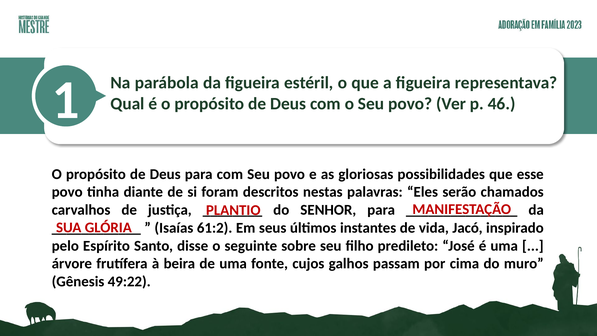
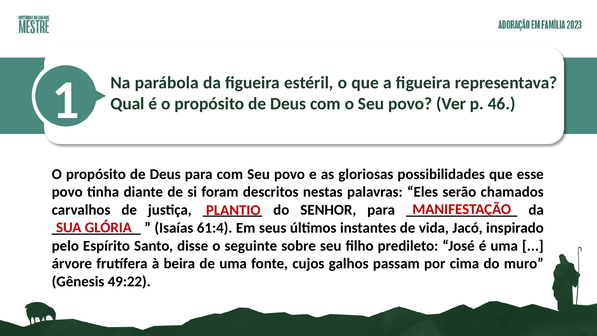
61:2: 61:2 -> 61:4
